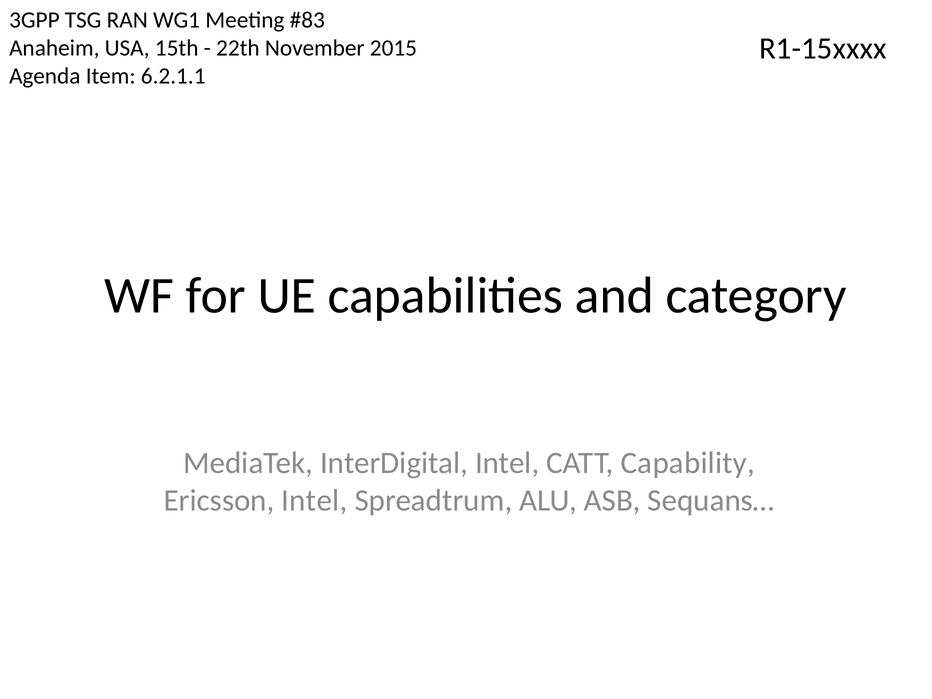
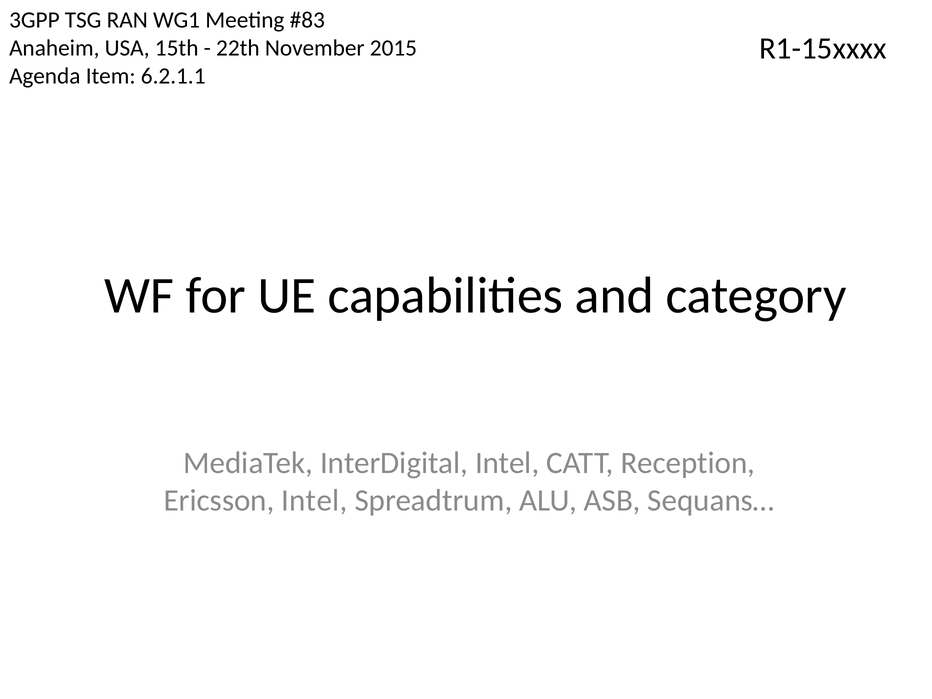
Capability: Capability -> Reception
